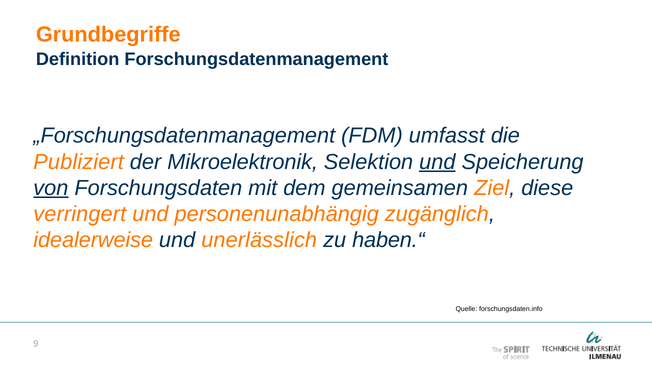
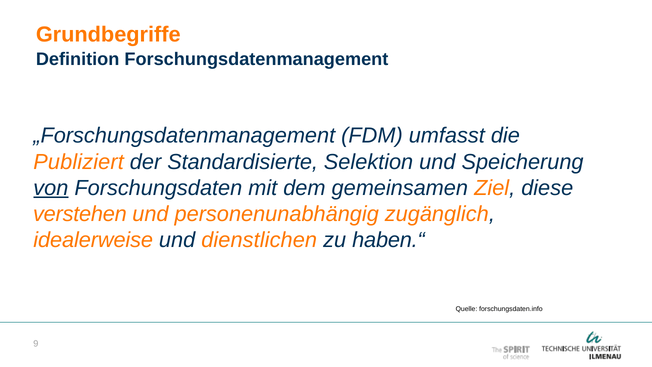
Mikroelektronik: Mikroelektronik -> Standardisierte
und at (437, 162) underline: present -> none
verringert: verringert -> verstehen
unerlässlich: unerlässlich -> dienstlichen
